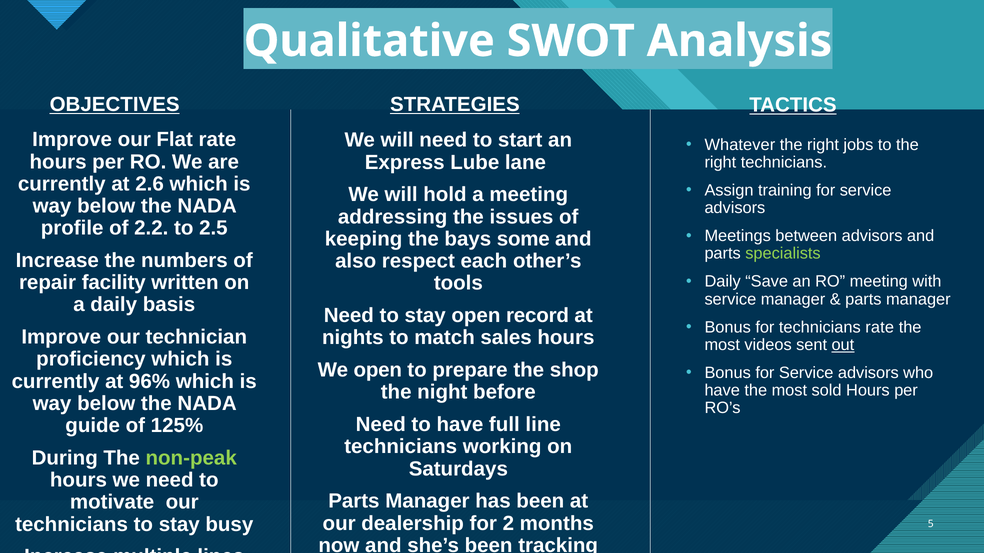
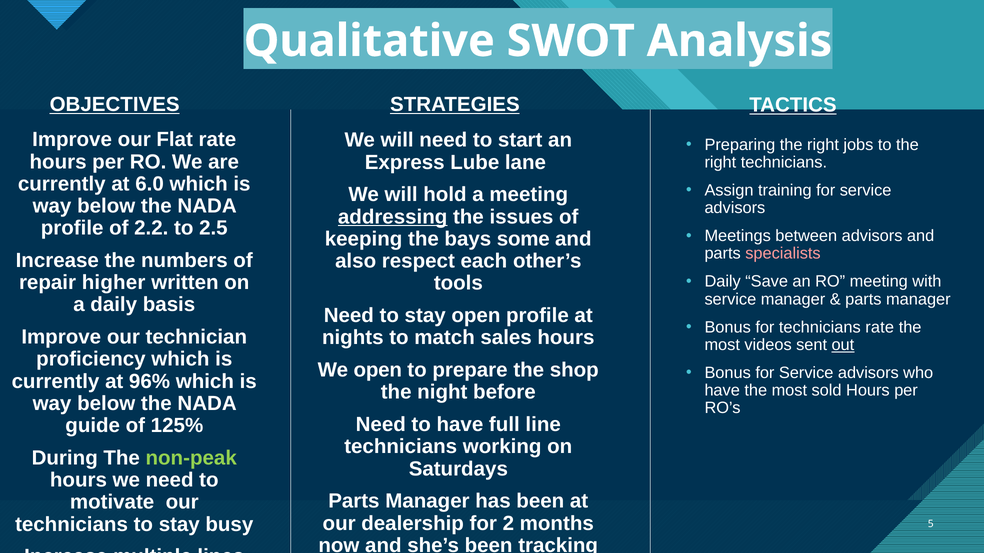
Whatever: Whatever -> Preparing
2.6: 2.6 -> 6.0
addressing underline: none -> present
specialists colour: light green -> pink
facility: facility -> higher
open record: record -> profile
